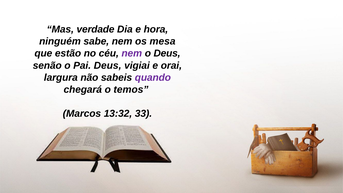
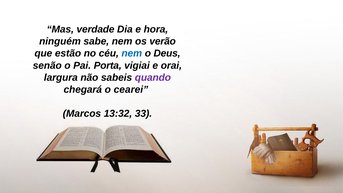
mesa: mesa -> verão
nem at (132, 53) colour: purple -> blue
Pai Deus: Deus -> Porta
temos: temos -> cearei
